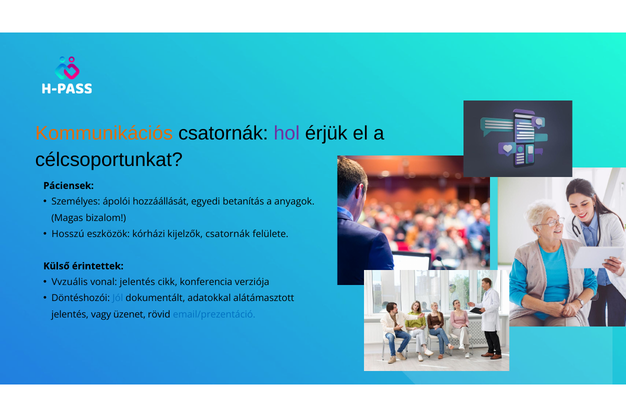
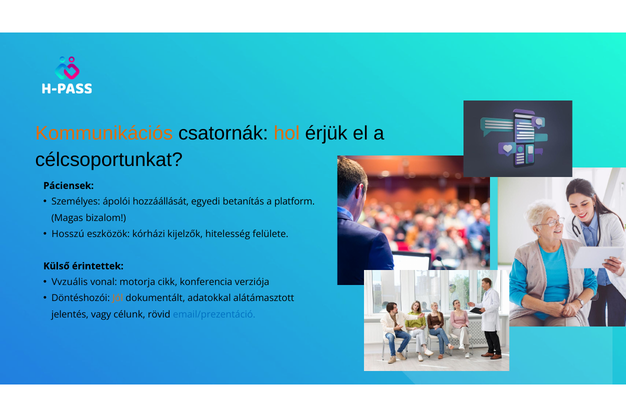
hol colour: purple -> orange
anyagok: anyagok -> platform
kijelzők csatornák: csatornák -> hitelesség
vonal jelentés: jelentés -> motorja
Jól colour: blue -> orange
üzenet: üzenet -> célunk
